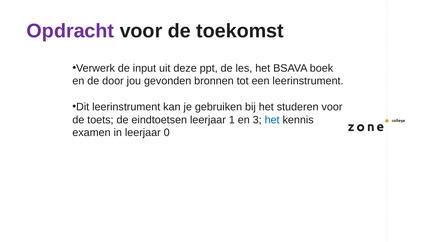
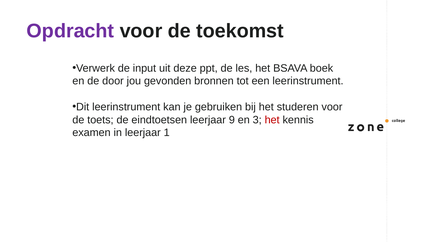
1: 1 -> 9
het at (272, 120) colour: blue -> red
0: 0 -> 1
